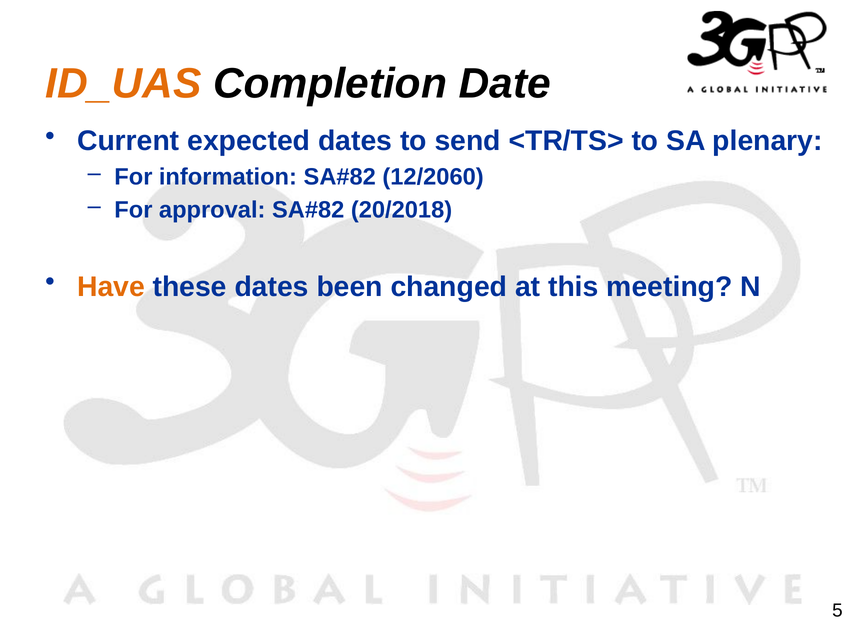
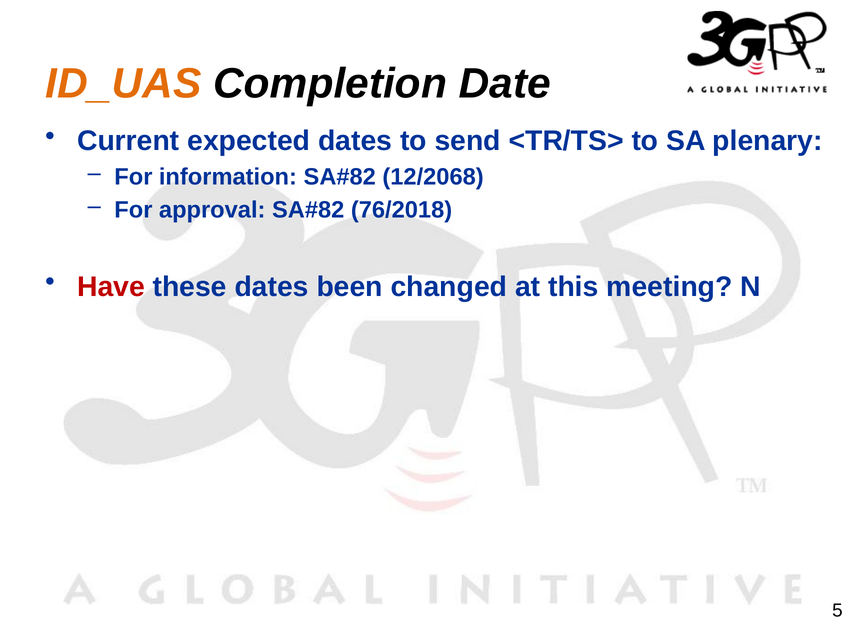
12/2060: 12/2060 -> 12/2068
20/2018: 20/2018 -> 76/2018
Have colour: orange -> red
